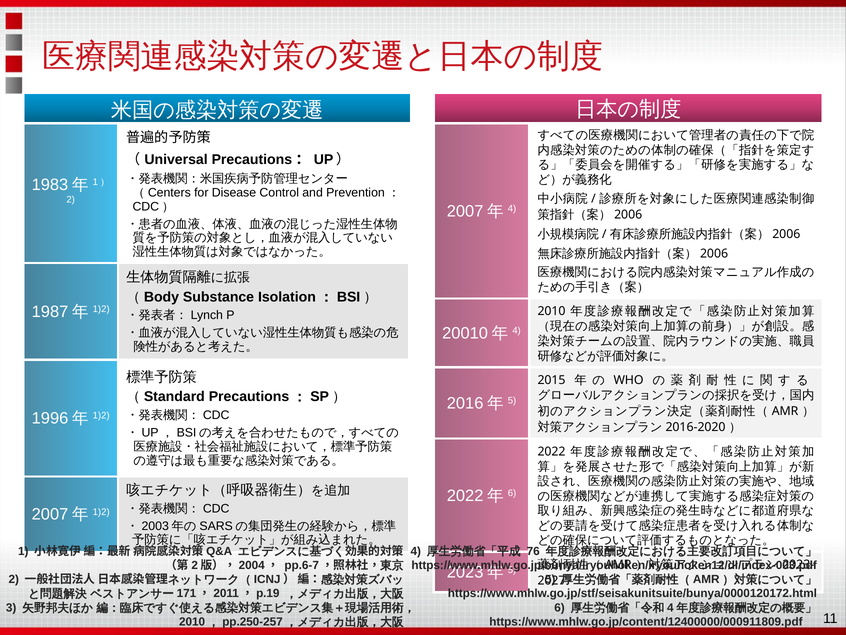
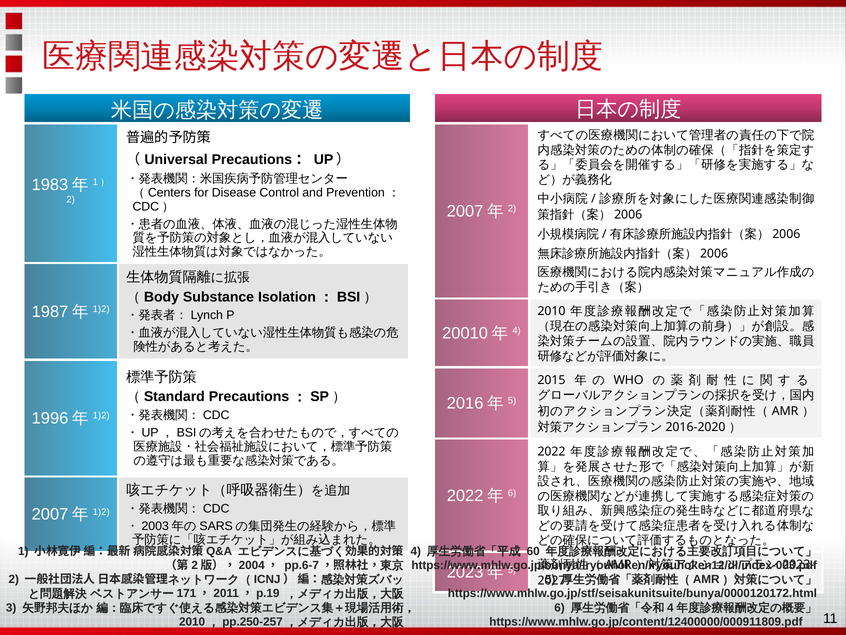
4 at (512, 209): 4 -> 2
76: 76 -> 60
